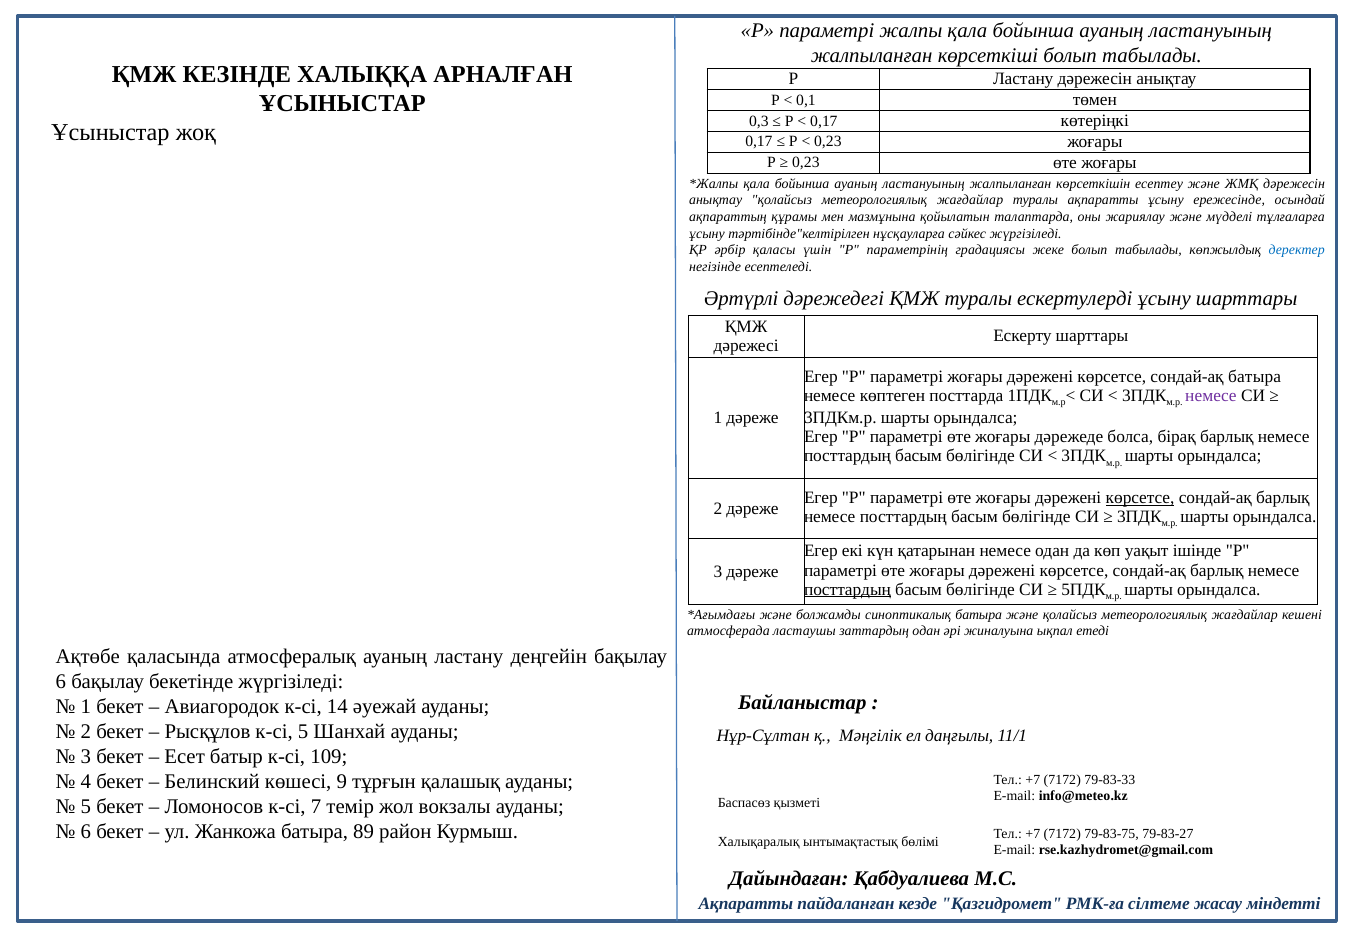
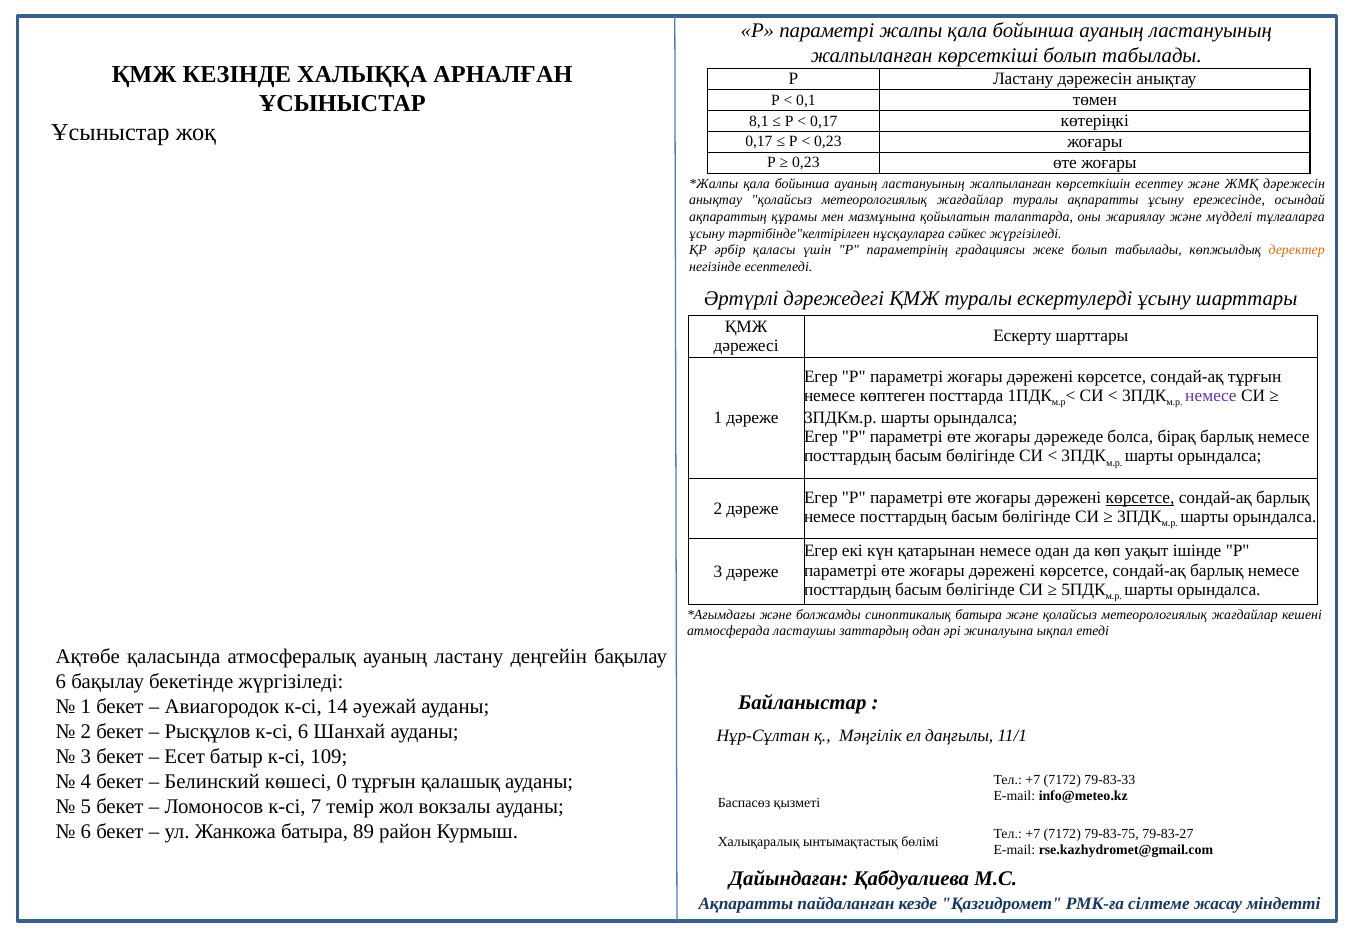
0,3: 0,3 -> 8,1
деректер colour: blue -> orange
сондай-ақ батыра: батыра -> тұрғын
посттардың at (847, 590) underline: present -> none
к-сі 5: 5 -> 6
9: 9 -> 0
